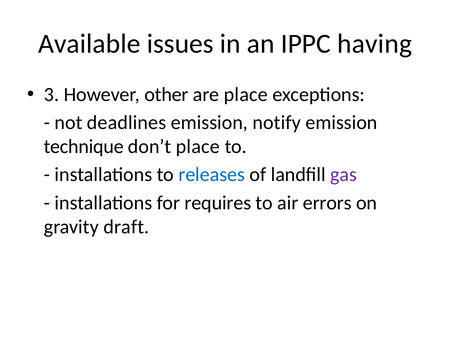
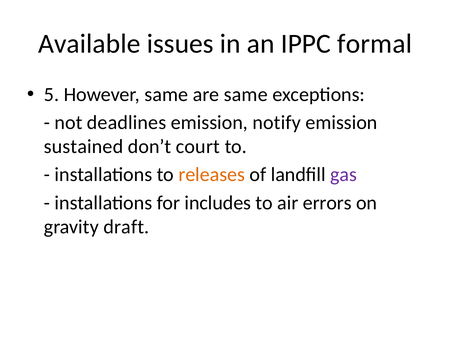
having: having -> formal
3: 3 -> 5
However other: other -> same
are place: place -> same
technique: technique -> sustained
don’t place: place -> court
releases colour: blue -> orange
requires: requires -> includes
